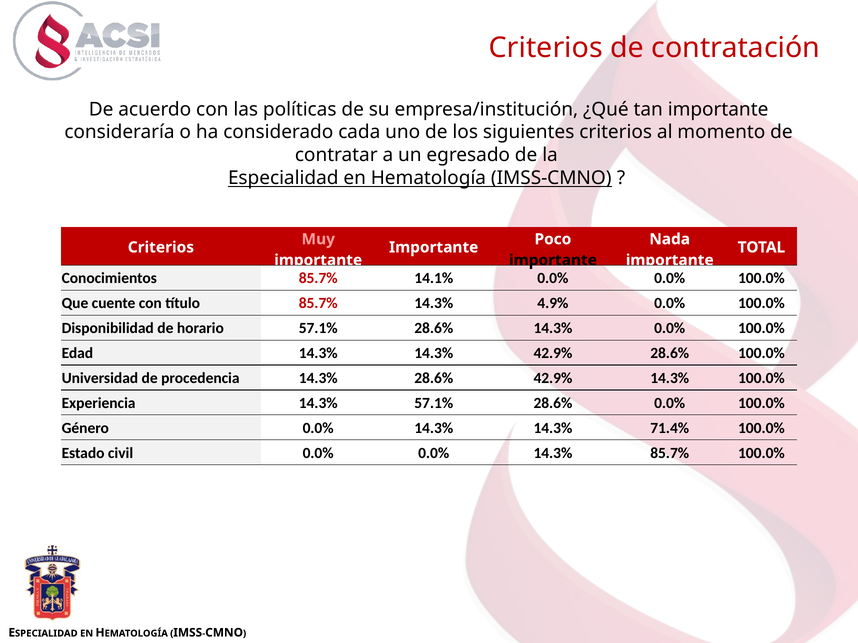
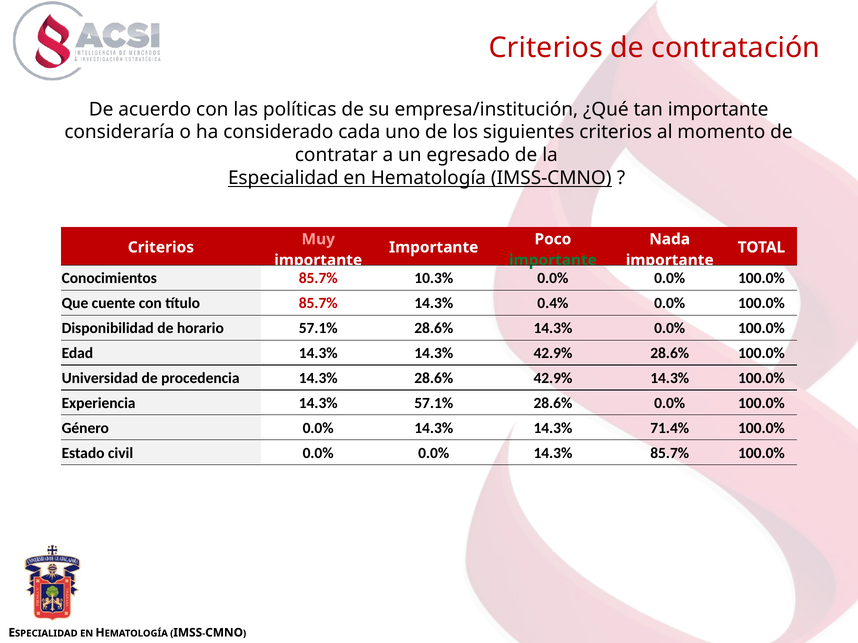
importante at (553, 260) colour: black -> green
14.1%: 14.1% -> 10.3%
4.9%: 4.9% -> 0.4%
